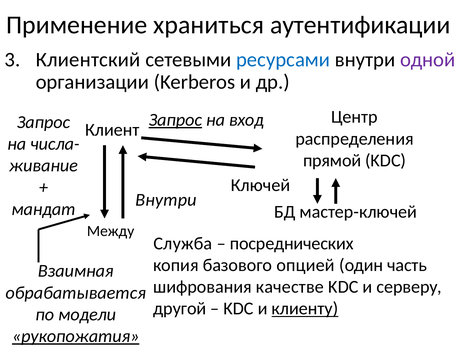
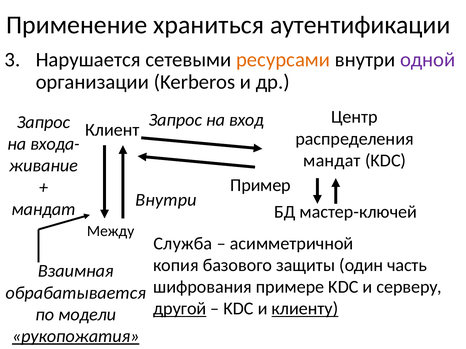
Клиентский: Клиентский -> Нарушается
ресурсами colour: blue -> orange
Запрос at (175, 120) underline: present -> none
числа-: числа- -> входа-
прямой at (332, 161): прямой -> мандат
Ключей: Ключей -> Пример
посреднических: посреднических -> асимметричной
опцией: опцией -> защиты
качестве: качестве -> примере
другой underline: none -> present
